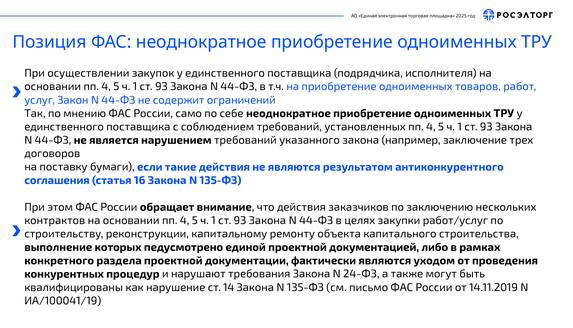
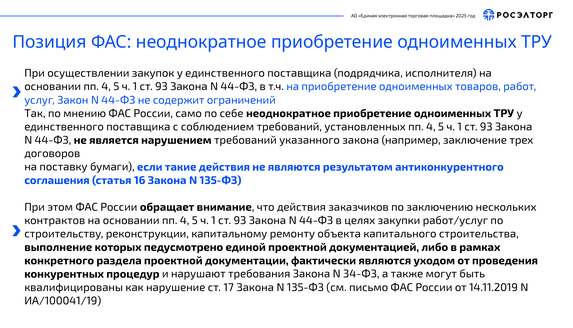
24-ФЗ: 24-ФЗ -> 34-ФЗ
14: 14 -> 17
